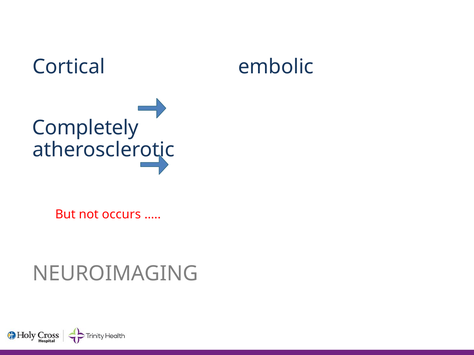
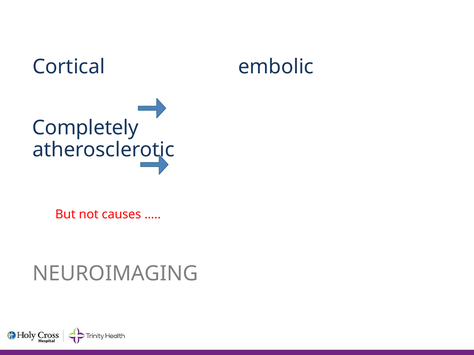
occurs: occurs -> causes
